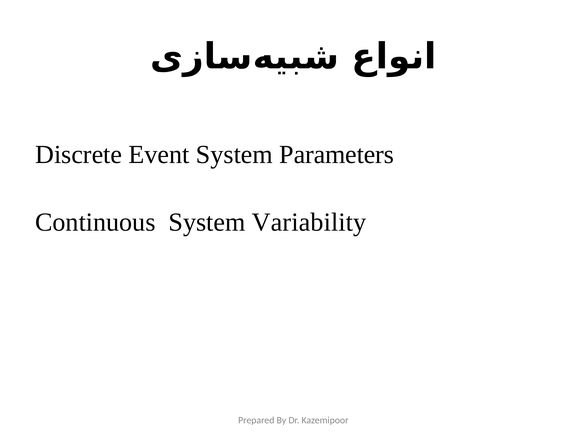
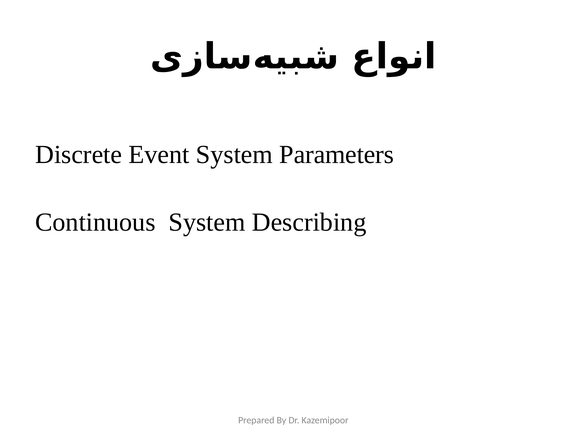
Variability: Variability -> Describing
